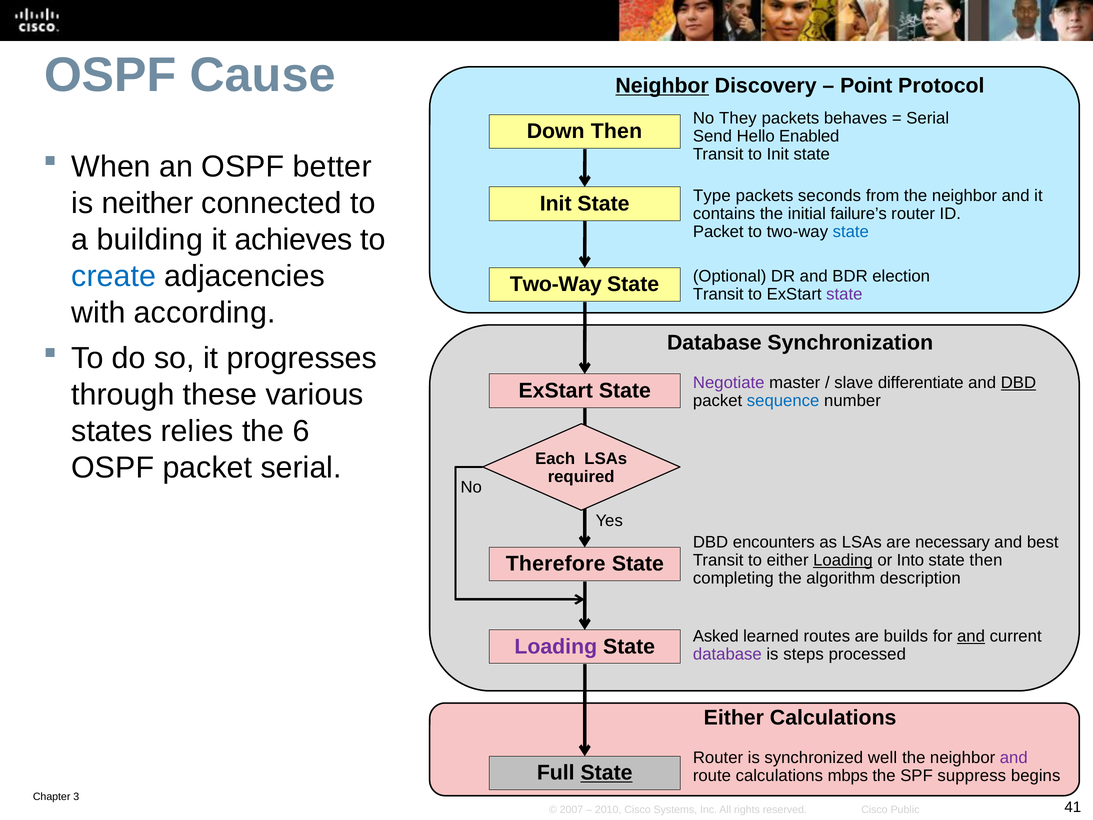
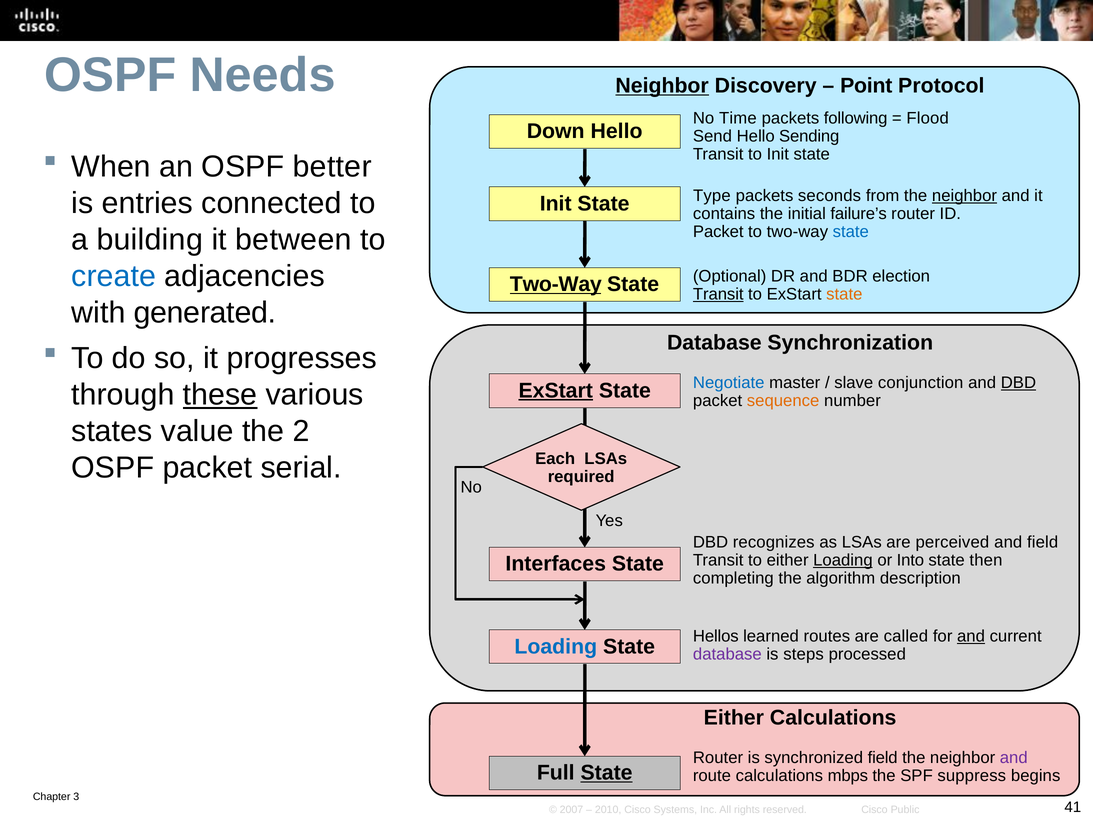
Cause: Cause -> Needs
They: They -> Time
behaves: behaves -> following
Serial at (928, 118): Serial -> Flood
Down Then: Then -> Hello
Enabled: Enabled -> Sending
neighbor at (964, 196) underline: none -> present
neither: neither -> entries
achieves: achieves -> between
Two-Way at (556, 284) underline: none -> present
Transit at (718, 294) underline: none -> present
state at (844, 294) colour: purple -> orange
according: according -> generated
Negotiate colour: purple -> blue
differentiate: differentiate -> conjunction
ExStart at (556, 390) underline: none -> present
these underline: none -> present
sequence colour: blue -> orange
relies: relies -> value
6: 6 -> 2
encounters: encounters -> recognizes
necessary: necessary -> perceived
and best: best -> field
Therefore: Therefore -> Interfaces
Asked: Asked -> Hellos
builds: builds -> called
Loading at (556, 646) colour: purple -> blue
synchronized well: well -> field
